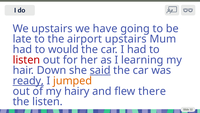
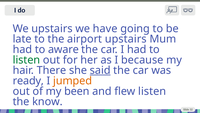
would: would -> aware
listen at (26, 60) colour: red -> green
learning: learning -> because
Down: Down -> There
ready underline: present -> none
hairy: hairy -> been
flew there: there -> listen
the listen: listen -> know
